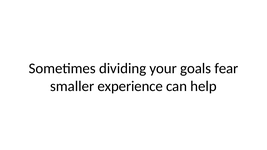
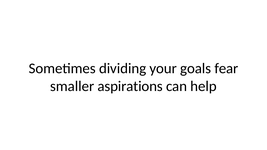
experience: experience -> aspirations
